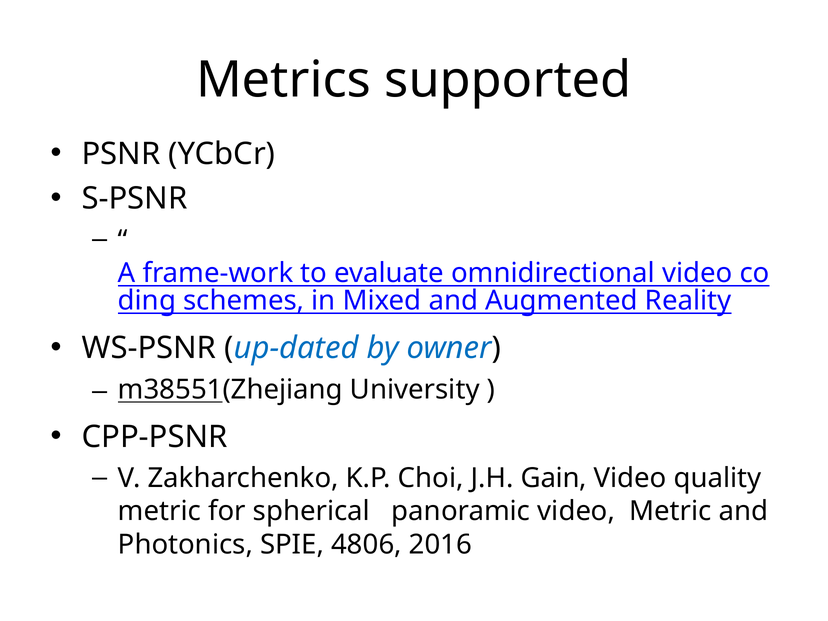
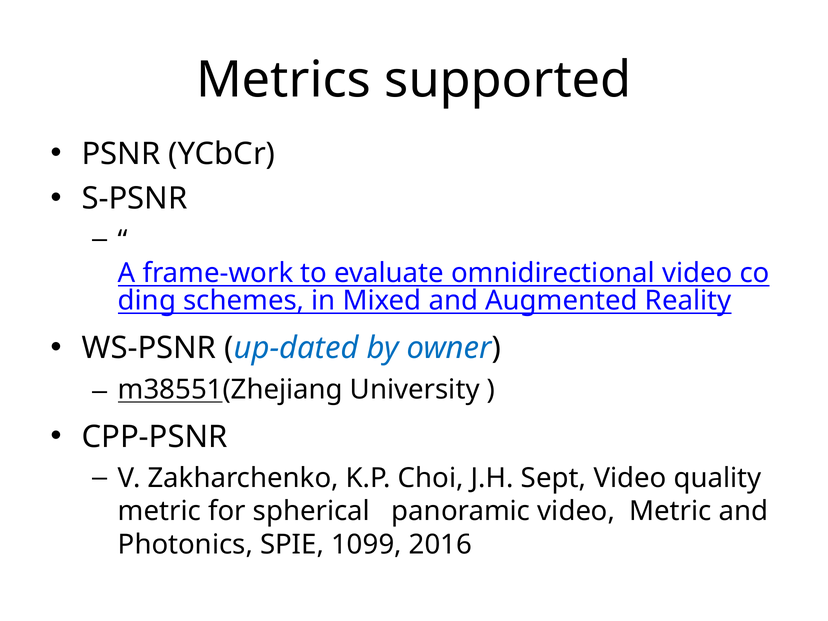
Gain: Gain -> Sept
4806: 4806 -> 1099
